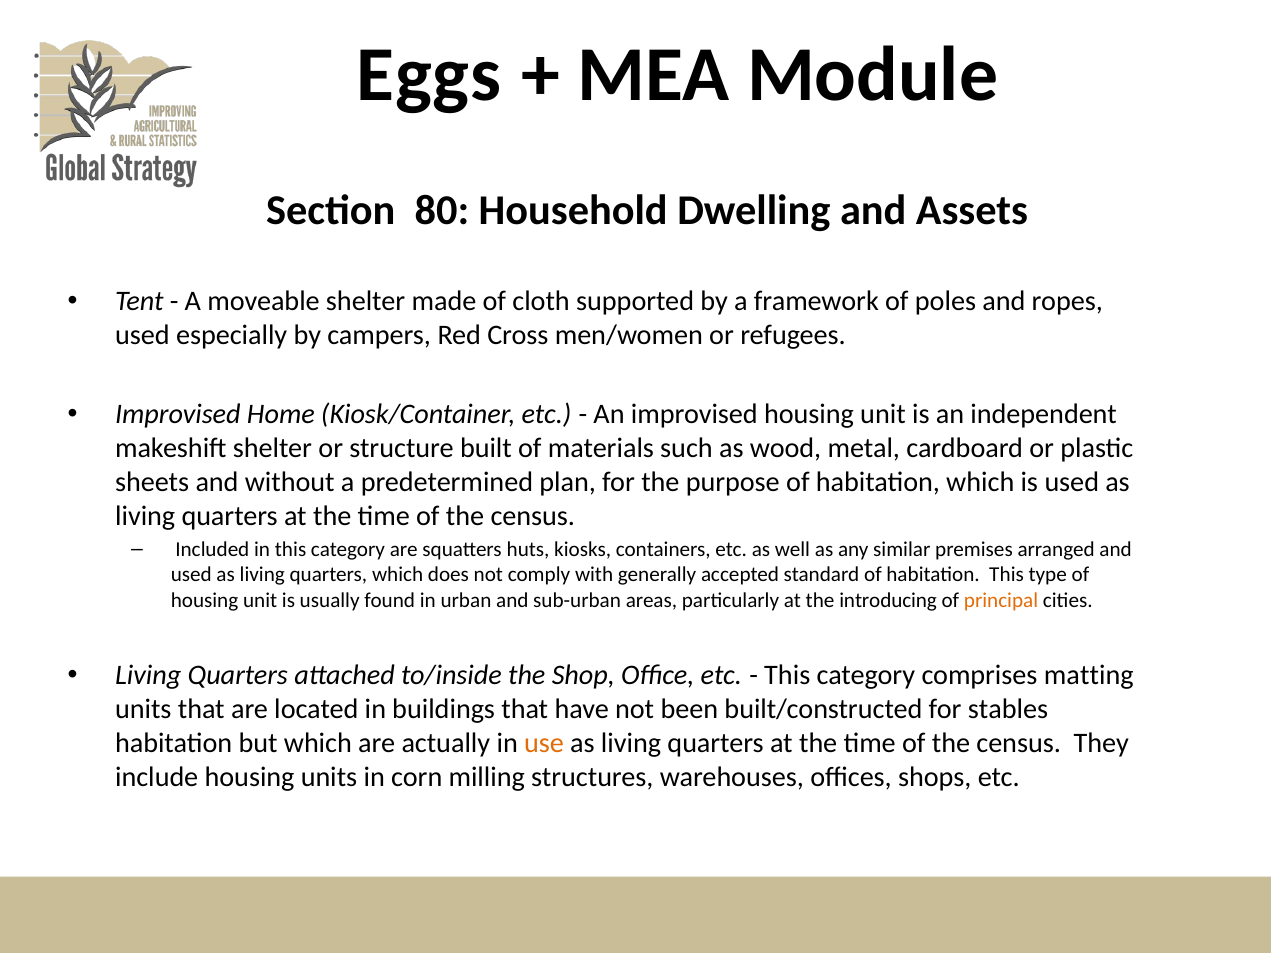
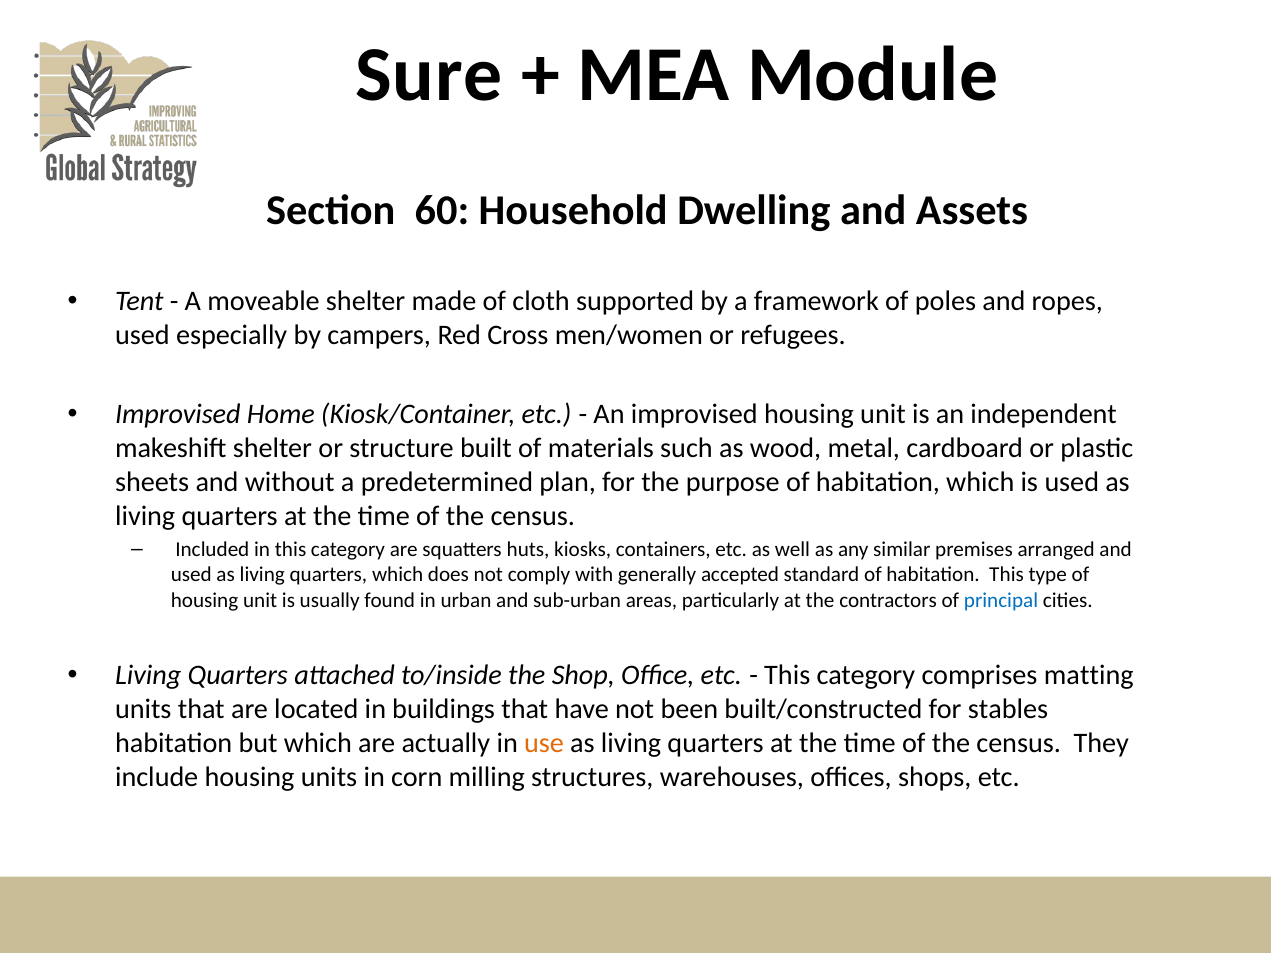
Eggs: Eggs -> Sure
80: 80 -> 60
introducing: introducing -> contractors
principal colour: orange -> blue
